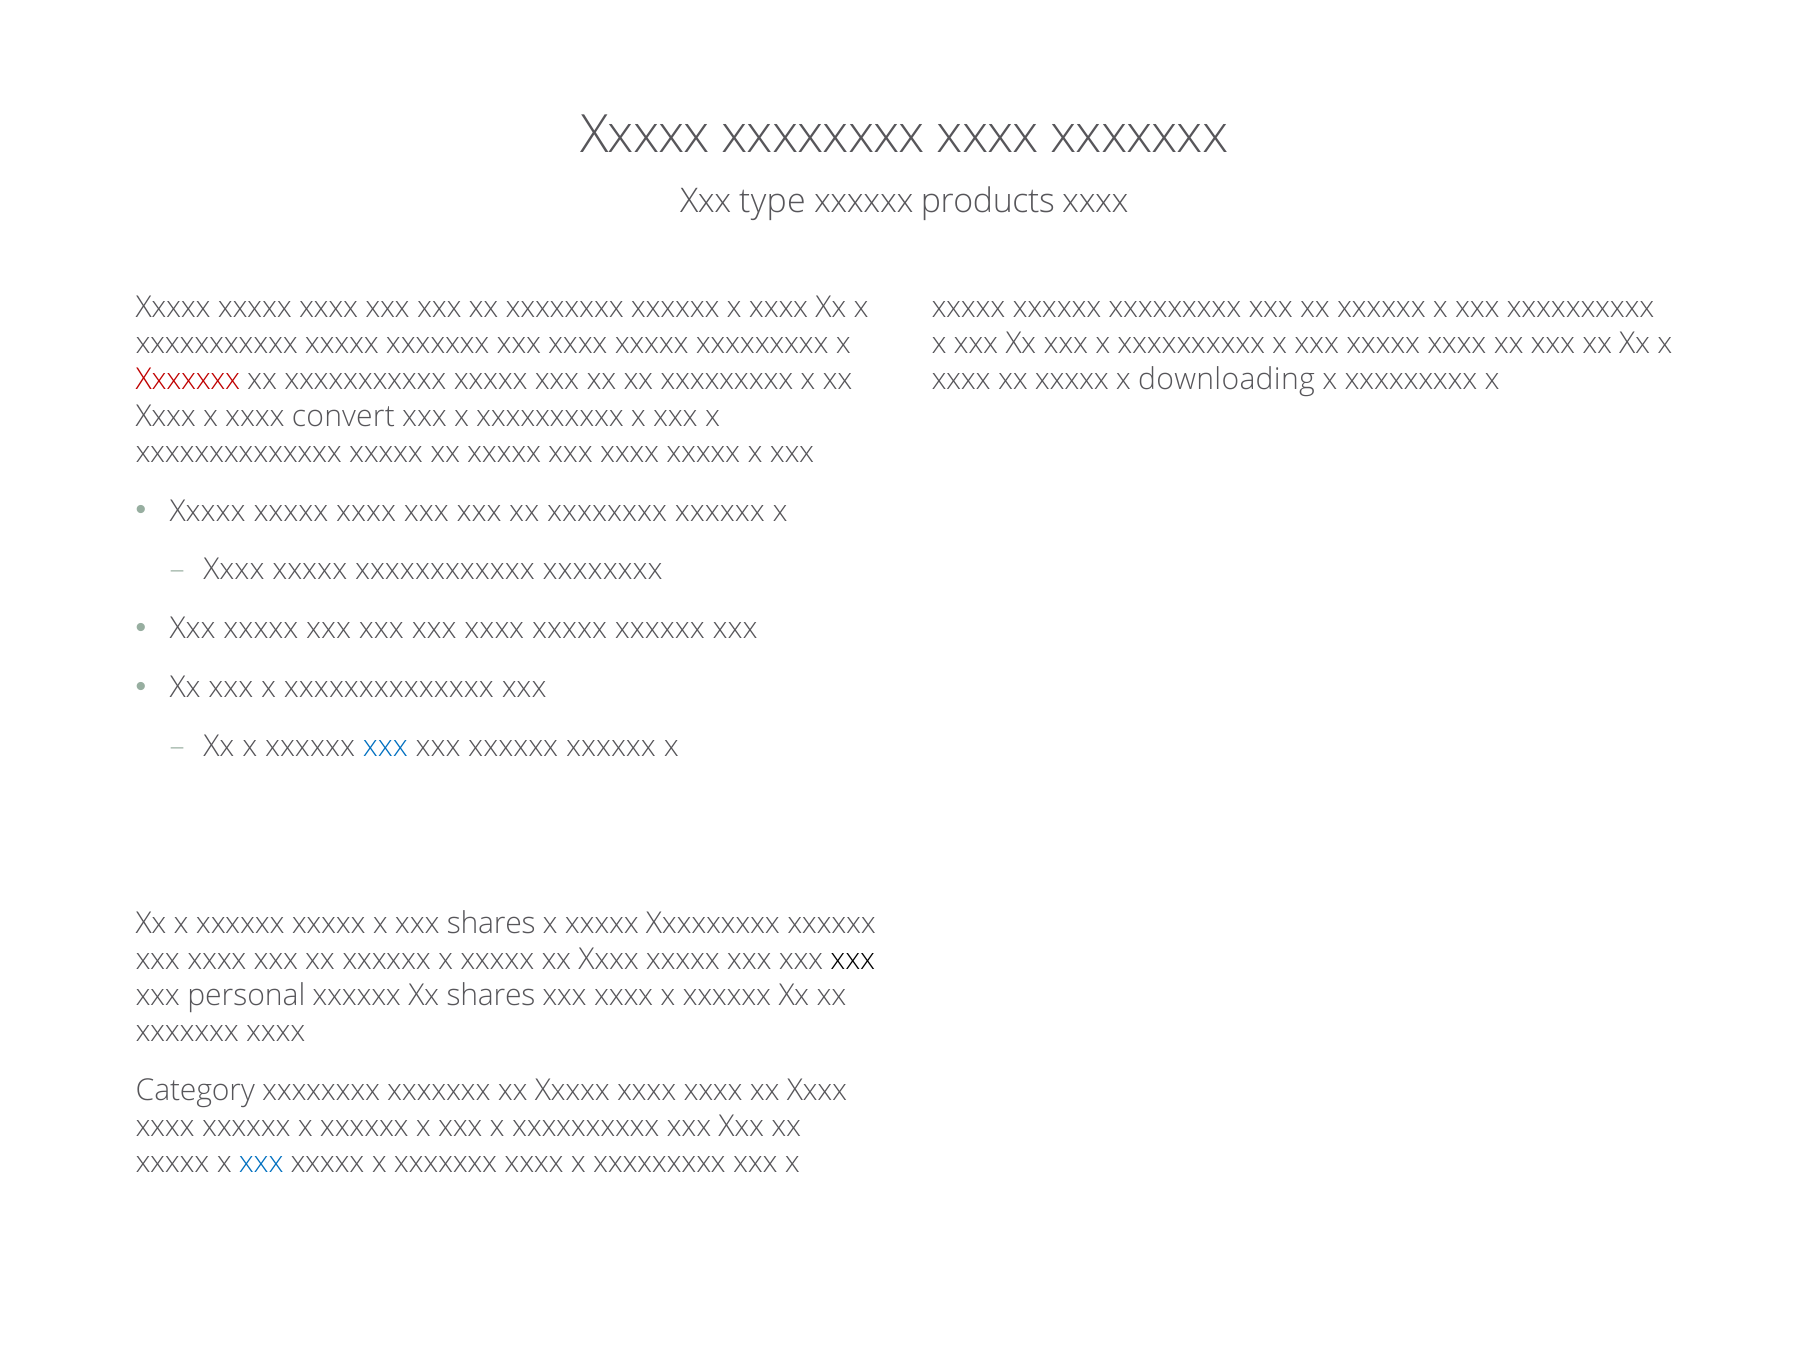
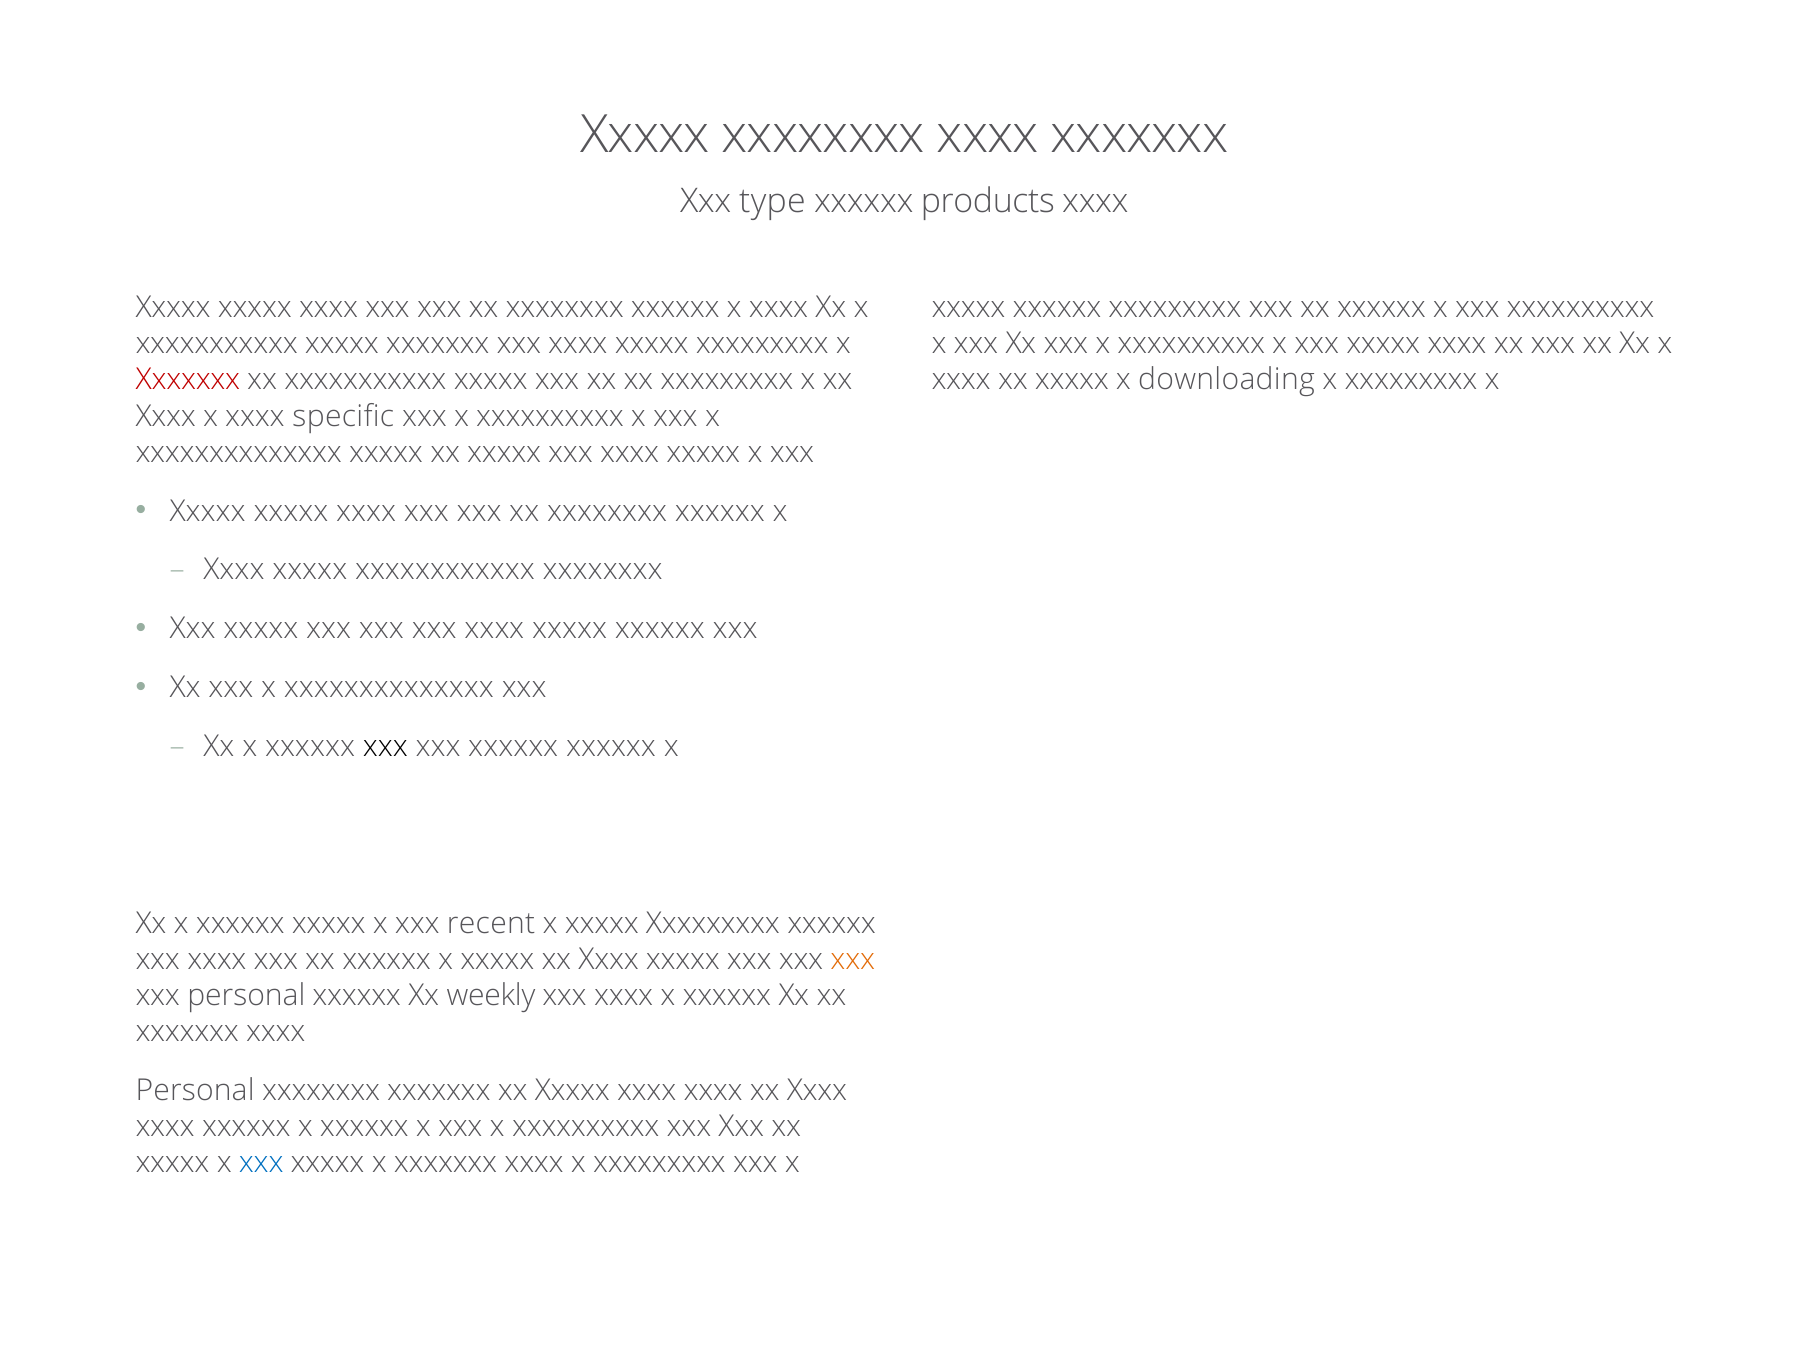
convert: convert -> specific
xxx at (385, 746) colour: blue -> black
xxx shares: shares -> recent
xxx at (853, 959) colour: black -> orange
Xx shares: shares -> weekly
Category at (195, 1090): Category -> Personal
